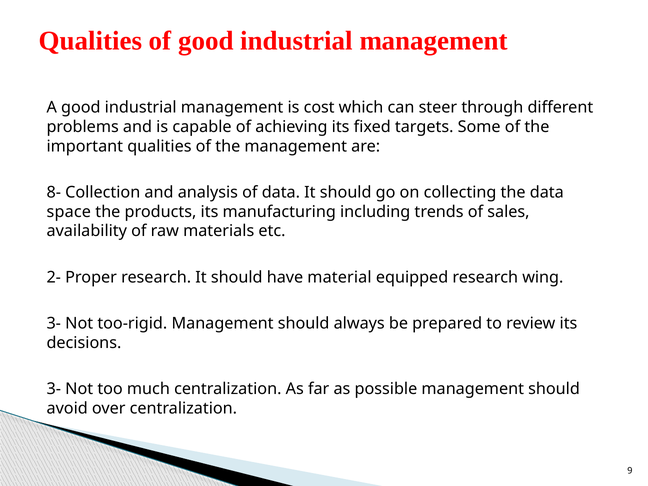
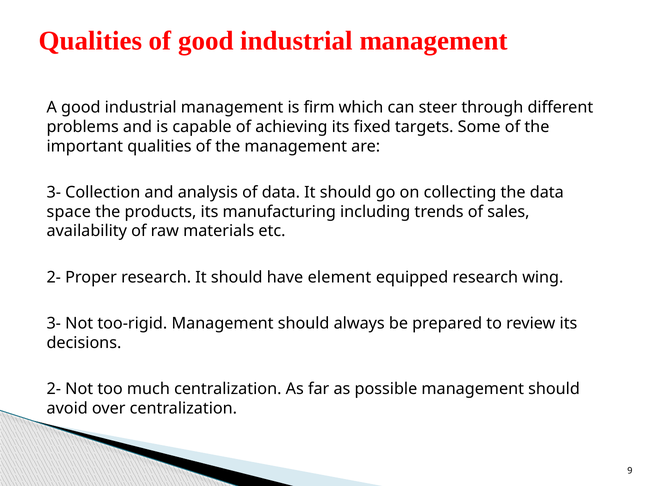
cost: cost -> firm
8- at (54, 192): 8- -> 3-
material: material -> element
3- at (54, 389): 3- -> 2-
